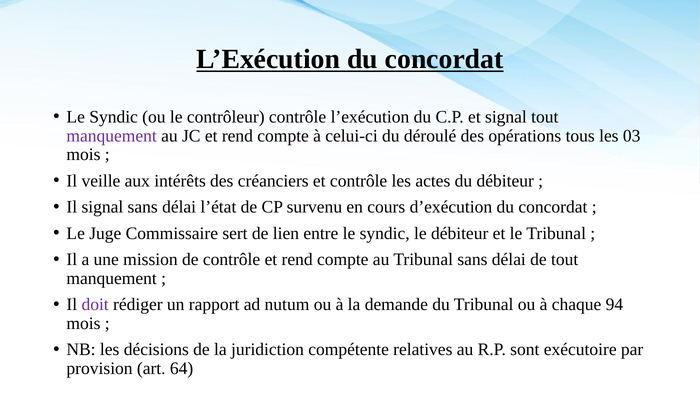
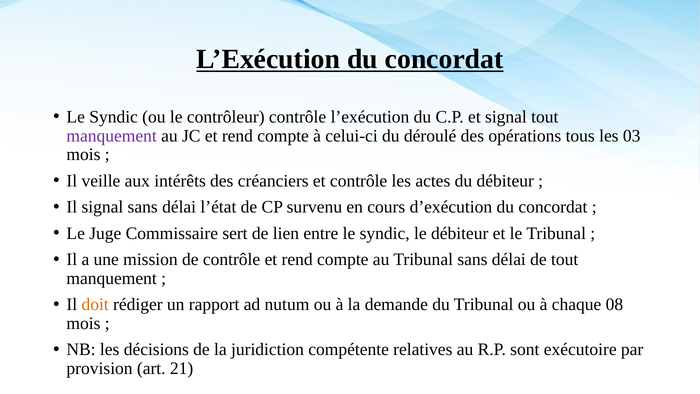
doit colour: purple -> orange
94: 94 -> 08
64: 64 -> 21
